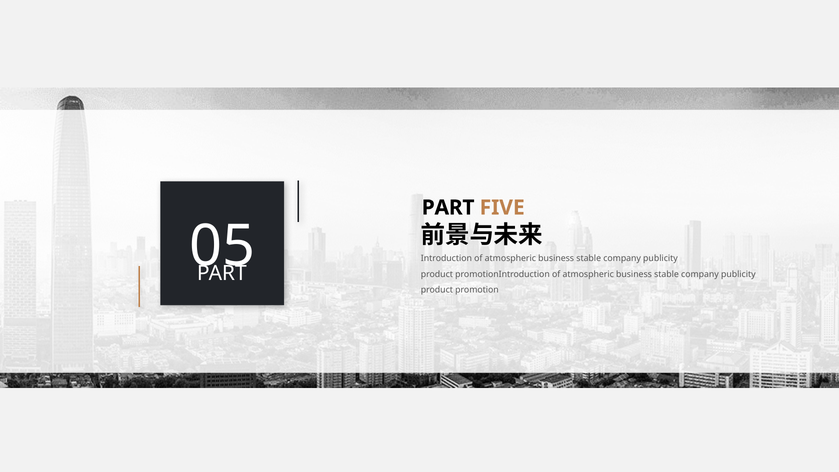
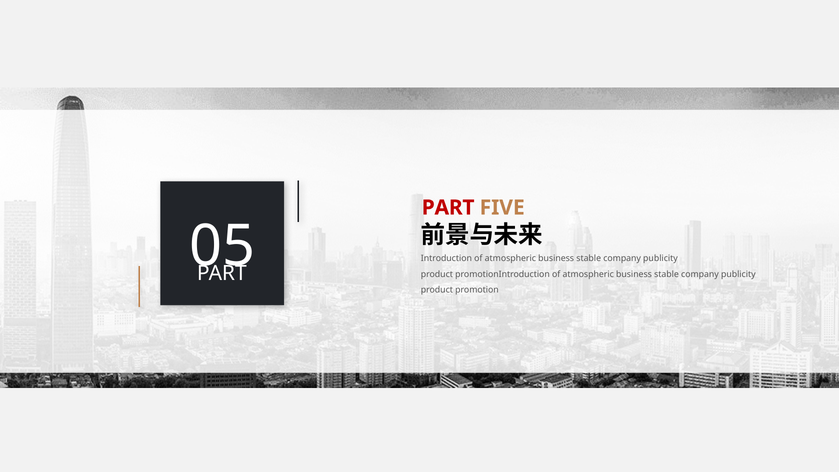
PART at (448, 208) colour: black -> red
